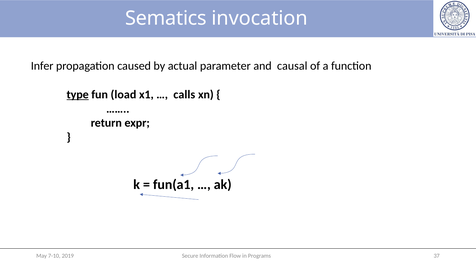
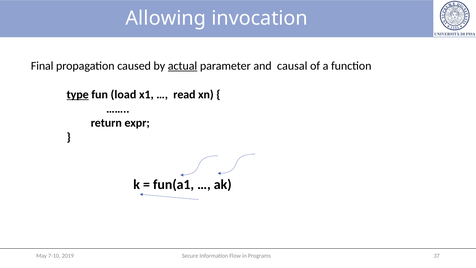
Sematics: Sematics -> Allowing
Infer: Infer -> Final
actual underline: none -> present
calls: calls -> read
